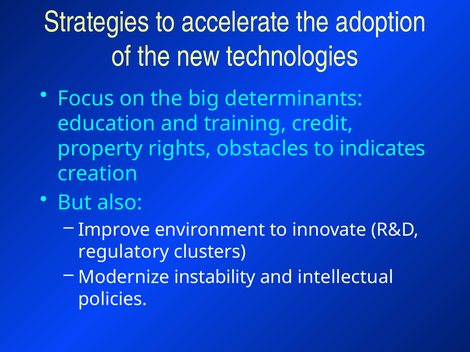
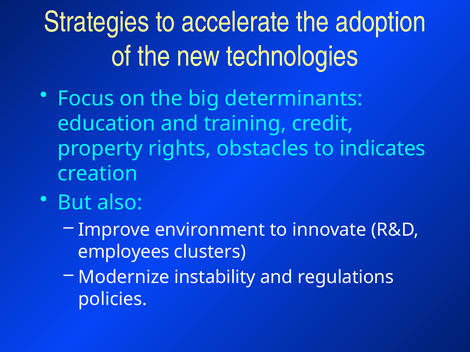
regulatory: regulatory -> employees
intellectual: intellectual -> regulations
